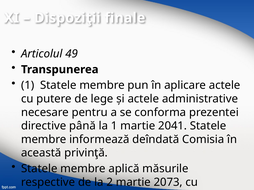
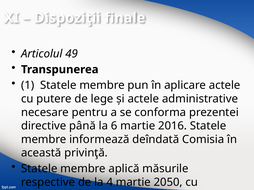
la 1: 1 -> 6
2041: 2041 -> 2016
2: 2 -> 4
2073: 2073 -> 2050
